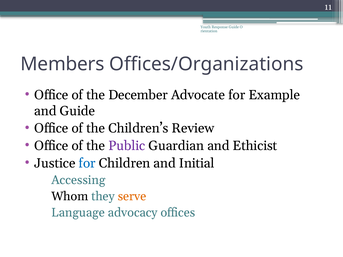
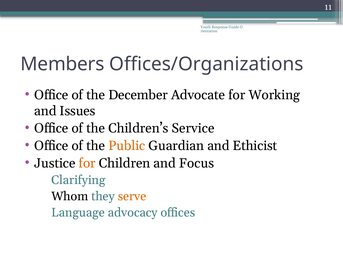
Example: Example -> Working
and Guide: Guide -> Issues
Review: Review -> Service
Public colour: purple -> orange
for at (87, 163) colour: blue -> orange
Initial: Initial -> Focus
Accessing: Accessing -> Clarifying
